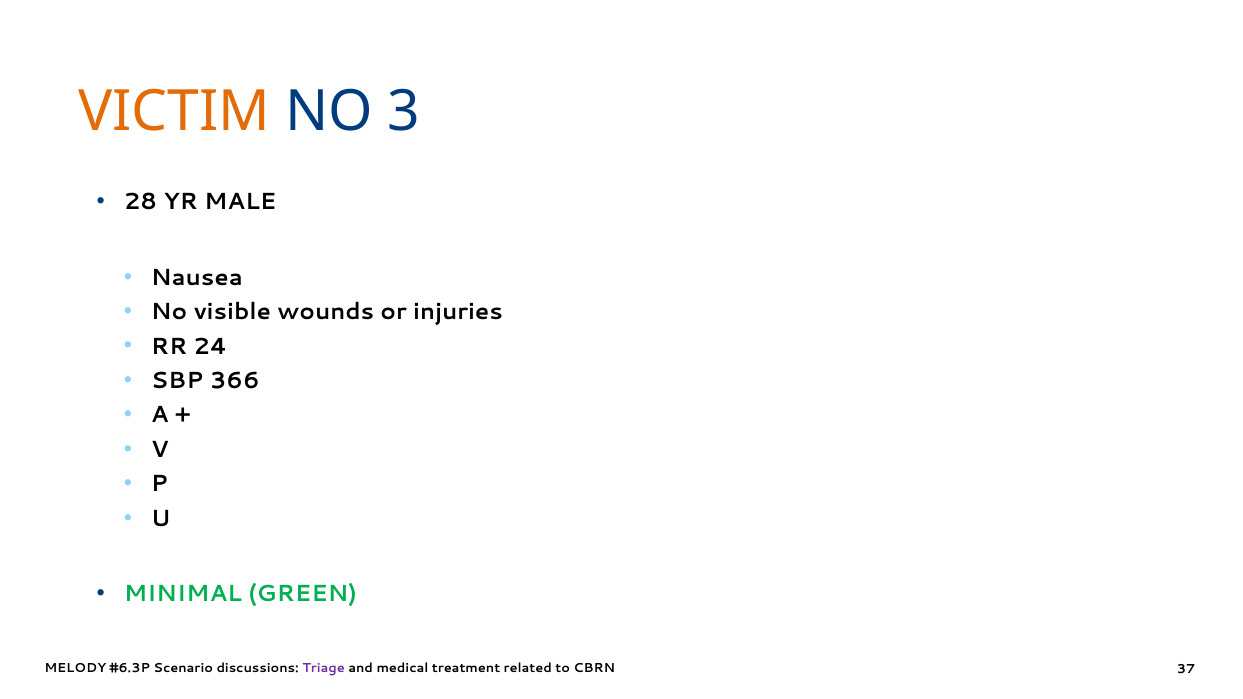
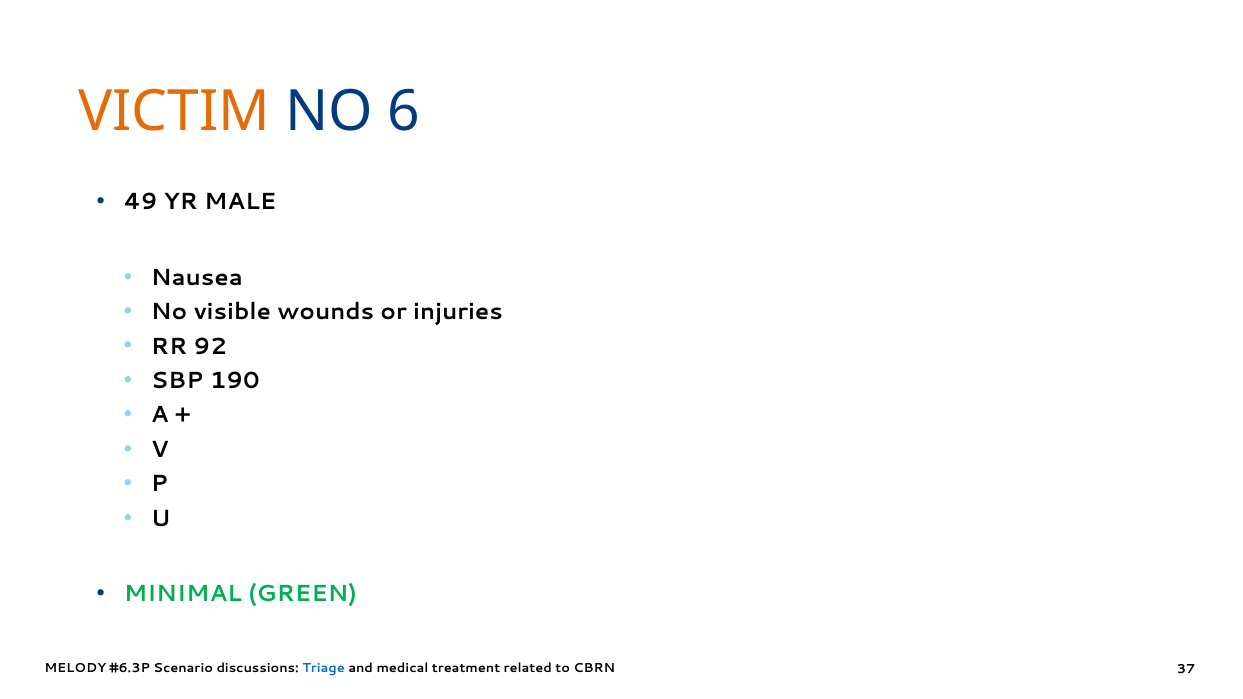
3: 3 -> 6
28: 28 -> 49
24: 24 -> 92
366: 366 -> 190
Triage colour: purple -> blue
